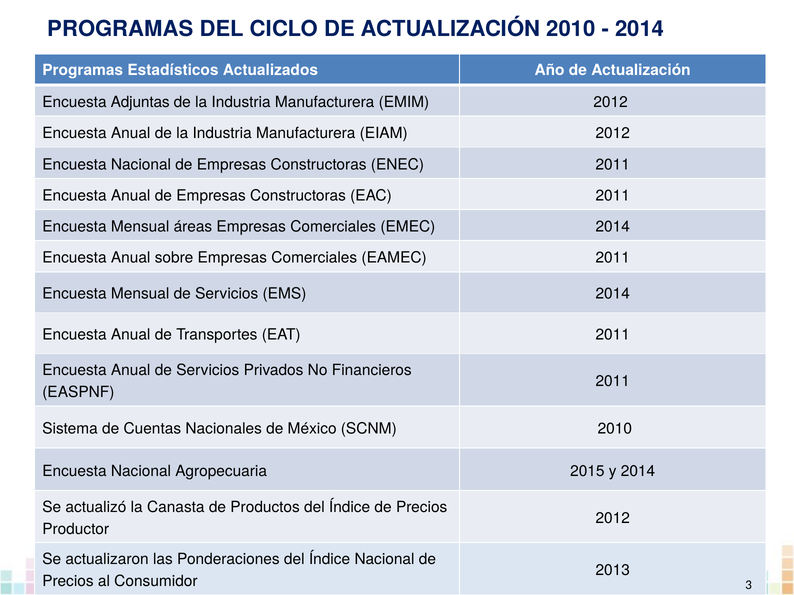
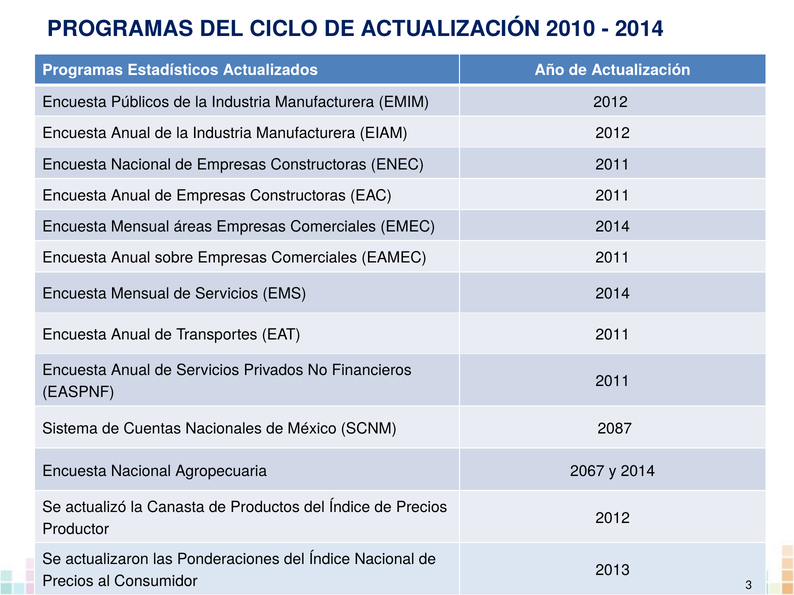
Adjuntas: Adjuntas -> Públicos
SCNM 2010: 2010 -> 2087
2015: 2015 -> 2067
